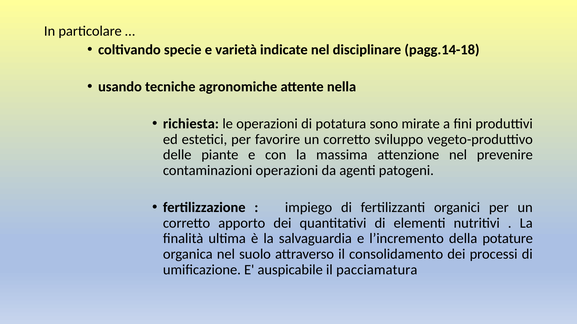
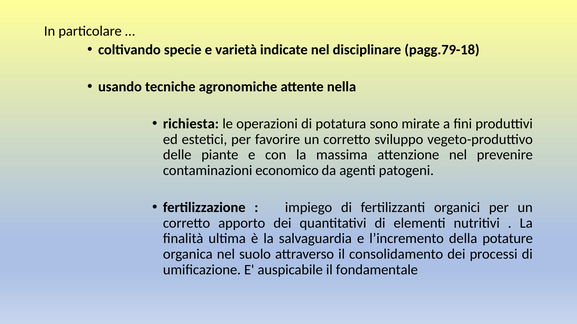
pagg.14-18: pagg.14-18 -> pagg.79-18
contaminazioni operazioni: operazioni -> economico
pacciamatura: pacciamatura -> fondamentale
